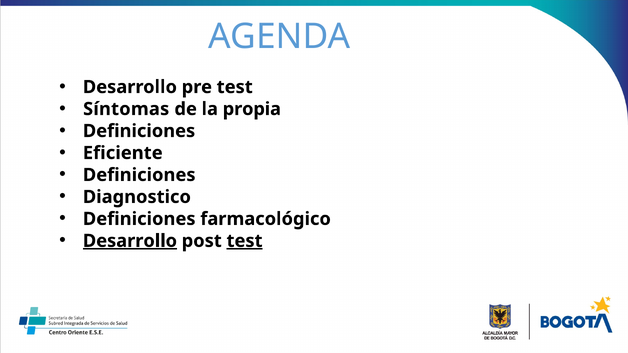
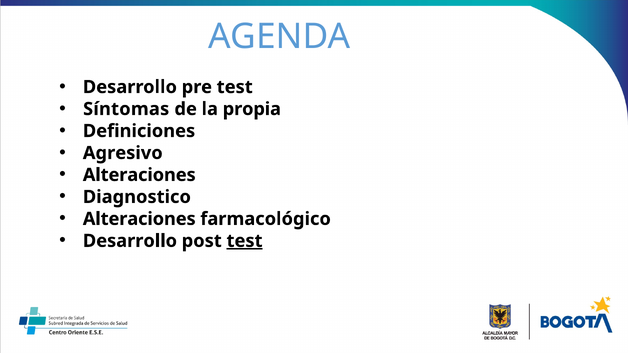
Eficiente: Eficiente -> Agresivo
Definiciones at (139, 175): Definiciones -> Alteraciones
Definiciones at (139, 219): Definiciones -> Alteraciones
Desarrollo at (130, 241) underline: present -> none
